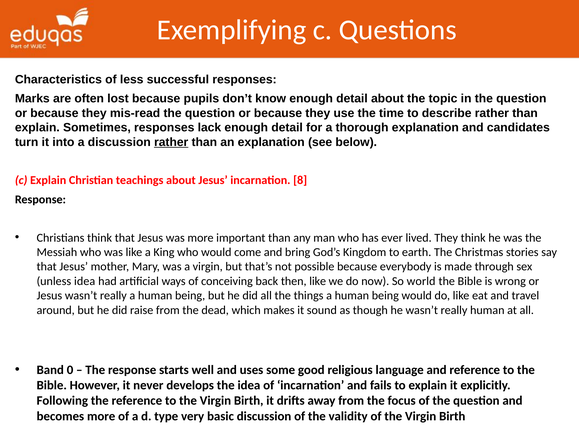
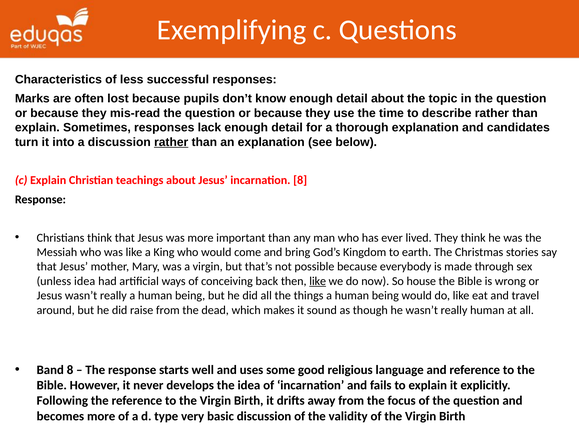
like at (318, 281) underline: none -> present
world: world -> house
Band 0: 0 -> 8
